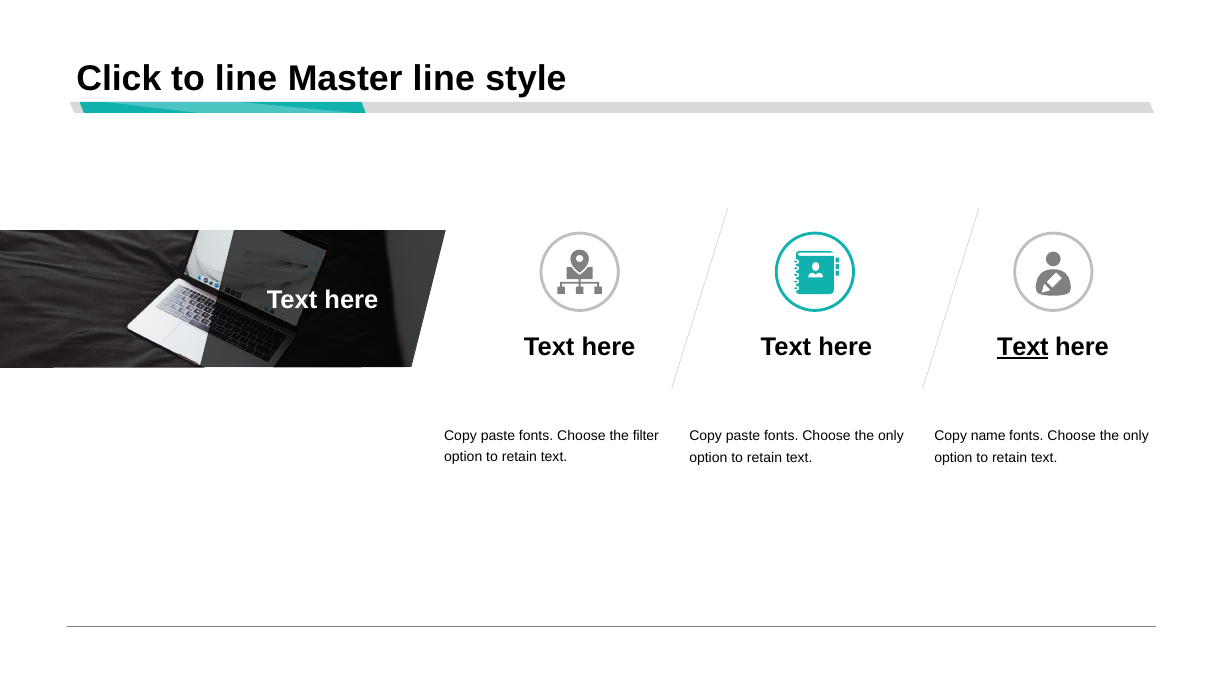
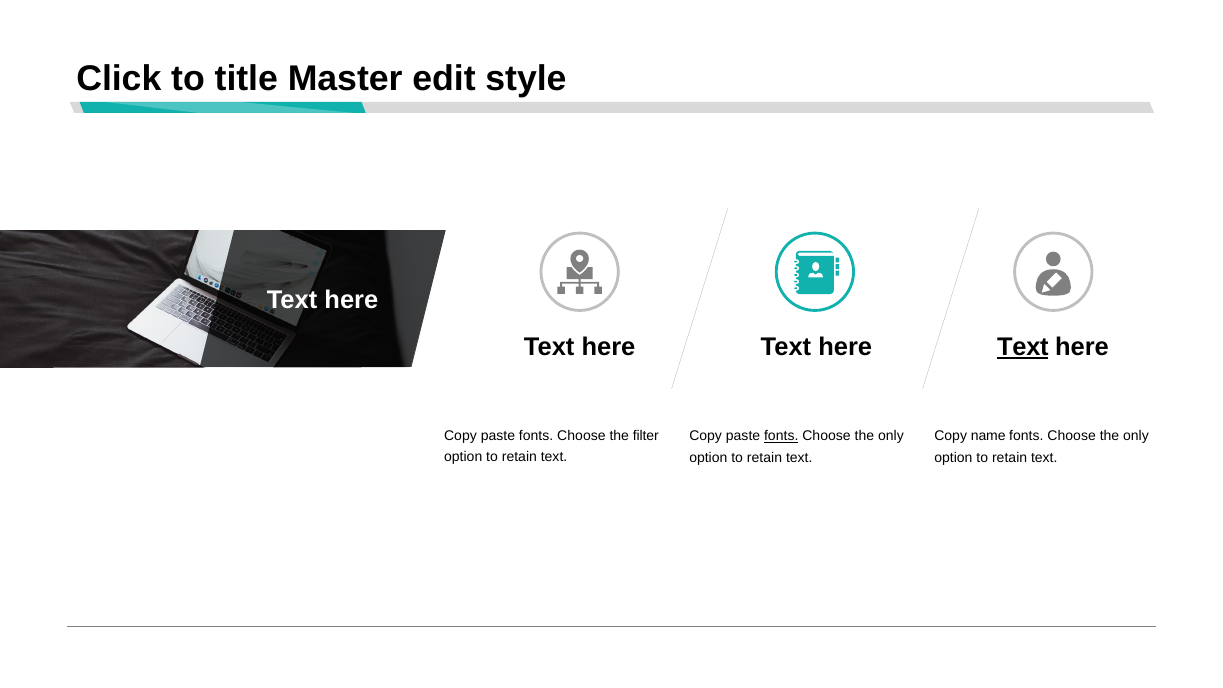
to line: line -> title
Master line: line -> edit
fonts at (781, 436) underline: none -> present
